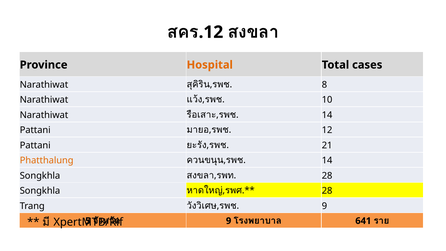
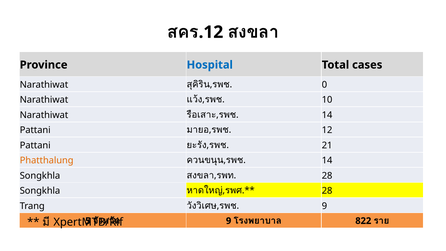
Hospital colour: orange -> blue
8: 8 -> 0
641: 641 -> 822
